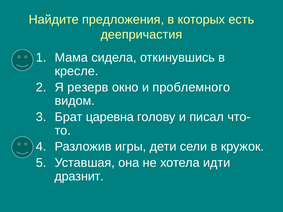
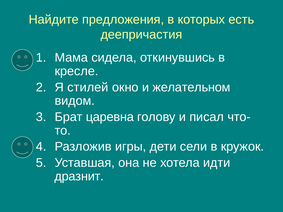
резерв: резерв -> стилей
проблемного: проблемного -> желательном
